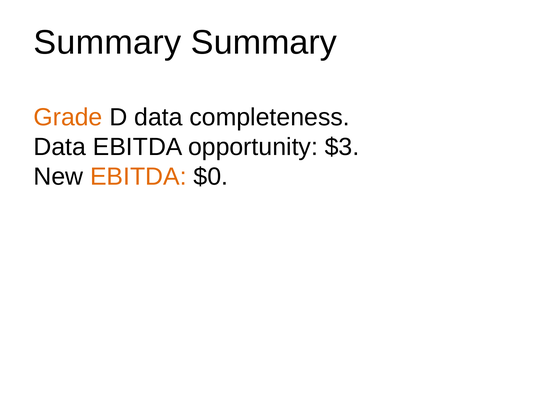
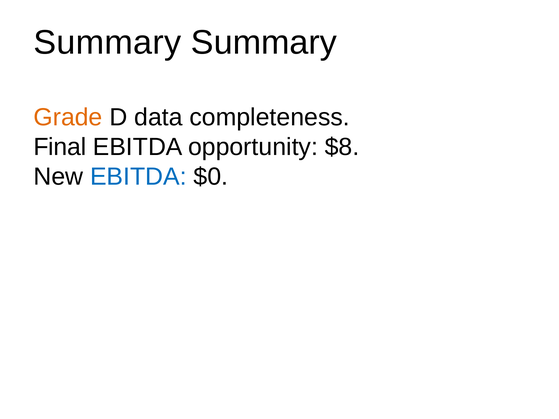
Data at (60, 147): Data -> Final
$3: $3 -> $8
EBITDA at (138, 177) colour: orange -> blue
